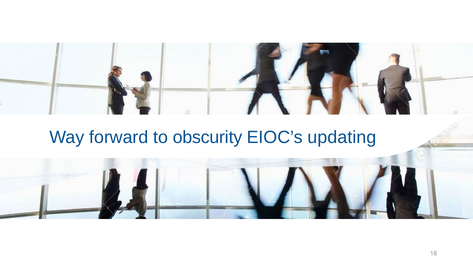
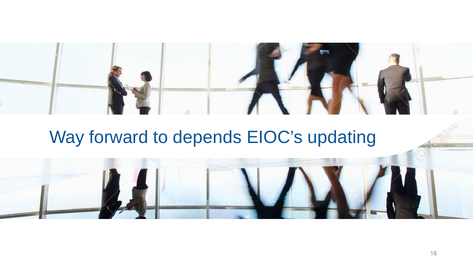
obscurity: obscurity -> depends
